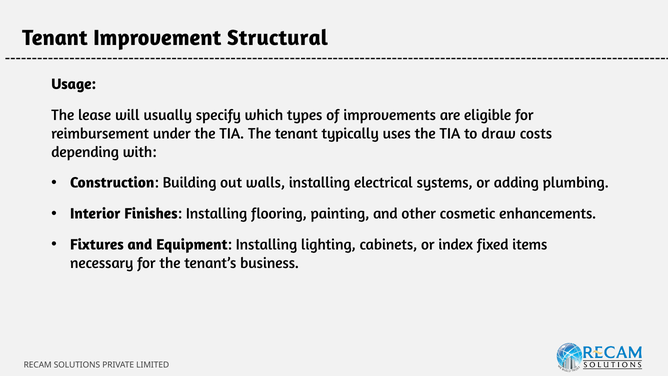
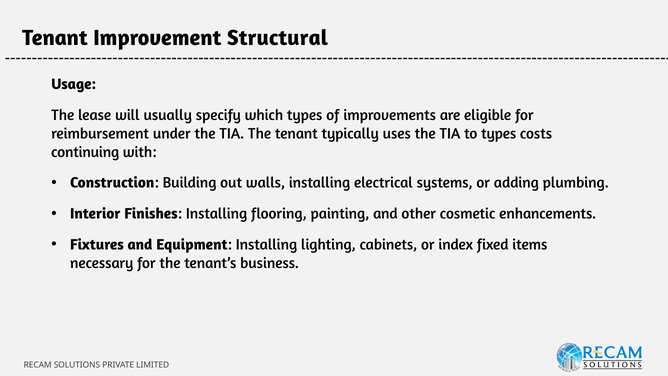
to draw: draw -> types
depending: depending -> continuing
